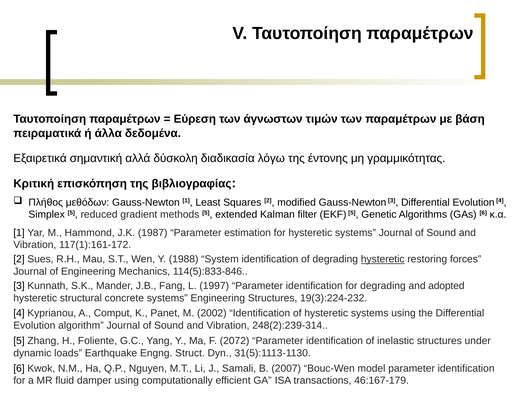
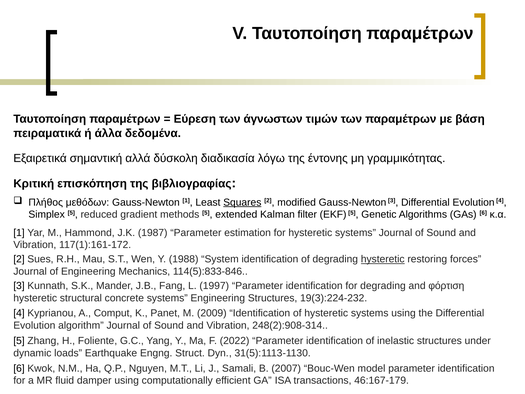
Squares underline: none -> present
adopted: adopted -> φόρτιση
2002: 2002 -> 2009
248(2):239-314: 248(2):239-314 -> 248(2):908-314
2072: 2072 -> 2022
